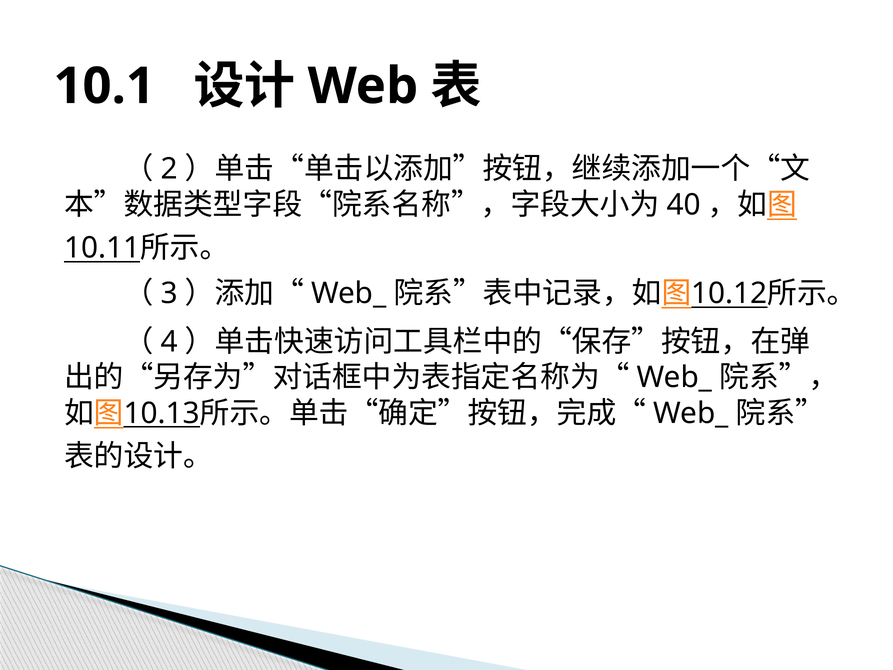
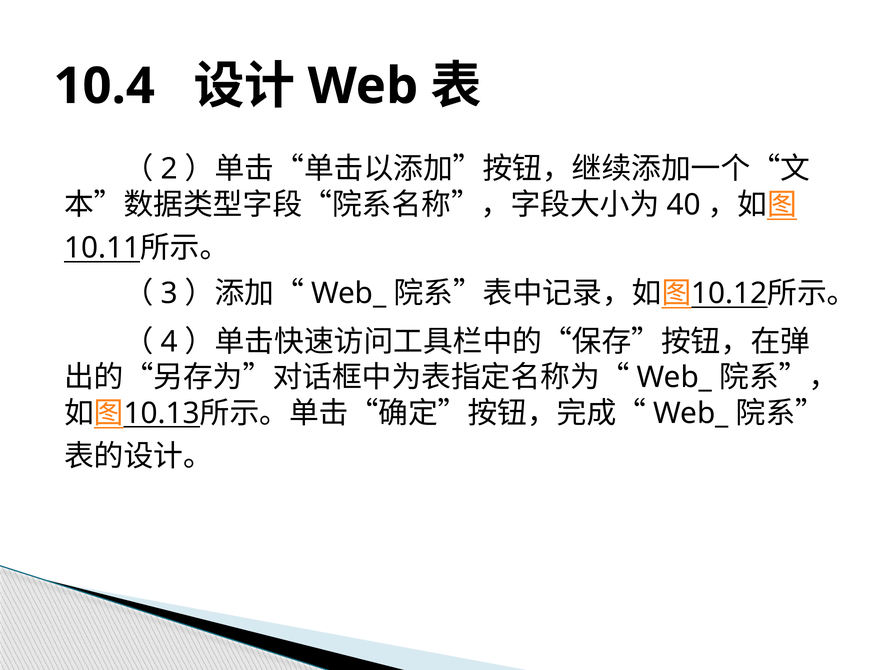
10.1: 10.1 -> 10.4
